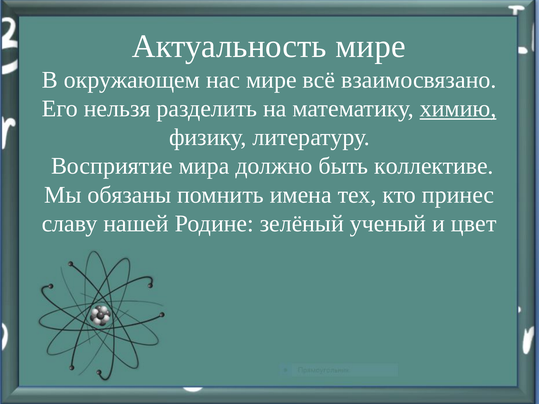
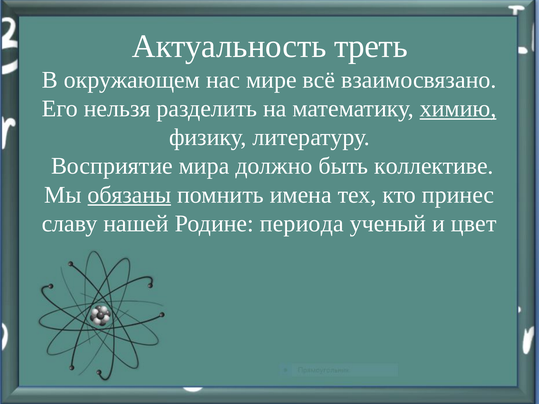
Актуальность мире: мире -> треть
обязаны underline: none -> present
зелёный: зелёный -> периода
